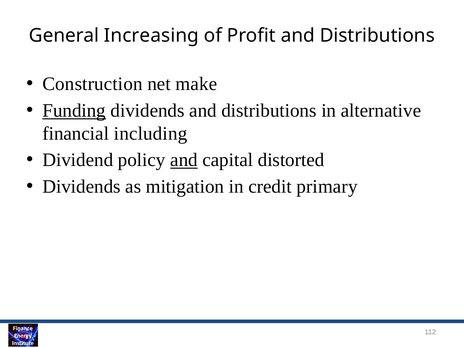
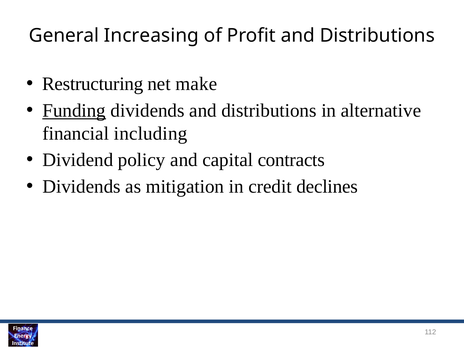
Construction: Construction -> Restructuring
and at (184, 160) underline: present -> none
distorted: distorted -> contracts
primary: primary -> declines
